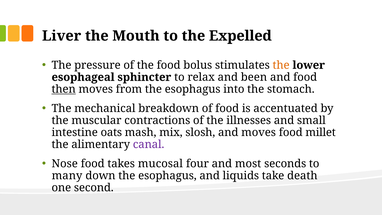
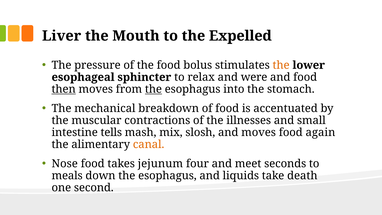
been: been -> were
the at (153, 89) underline: none -> present
oats: oats -> tells
millet: millet -> again
canal colour: purple -> orange
mucosal: mucosal -> jejunum
most: most -> meet
many: many -> meals
